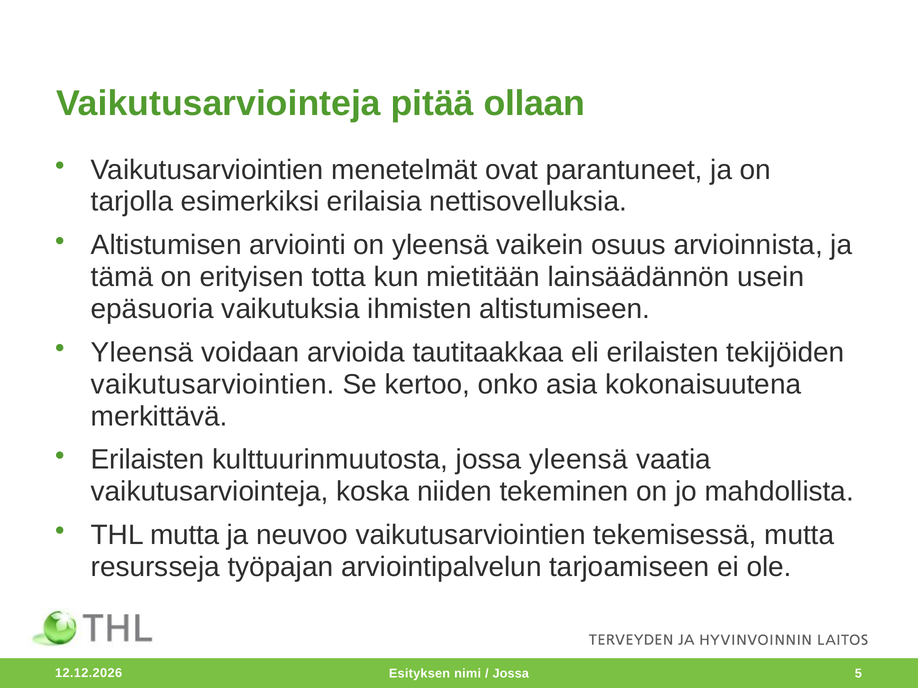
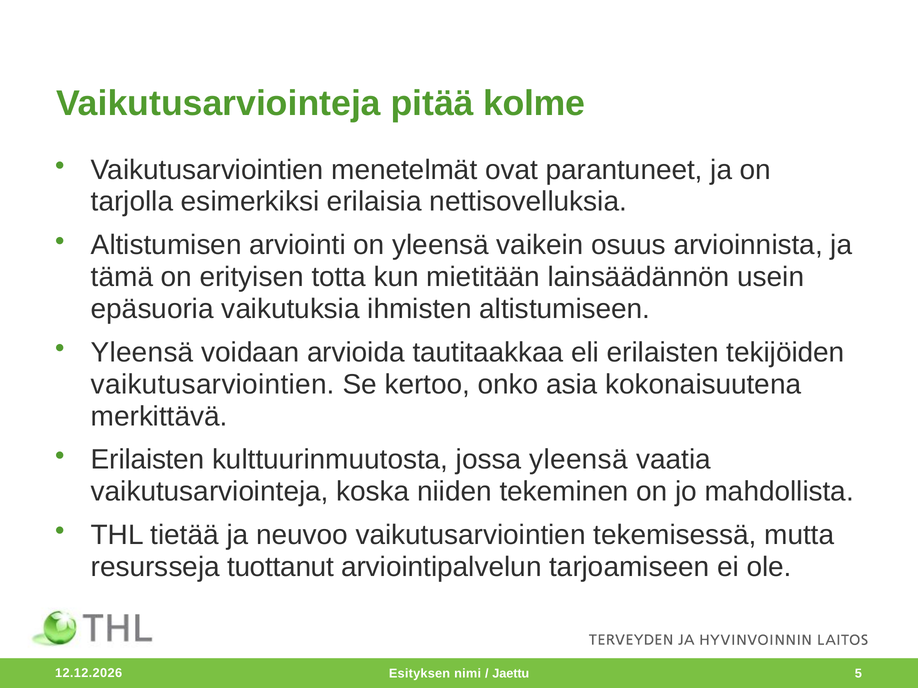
ollaan: ollaan -> kolme
THL mutta: mutta -> tietää
työpajan: työpajan -> tuottanut
Jossa at (511, 674): Jossa -> Jaettu
